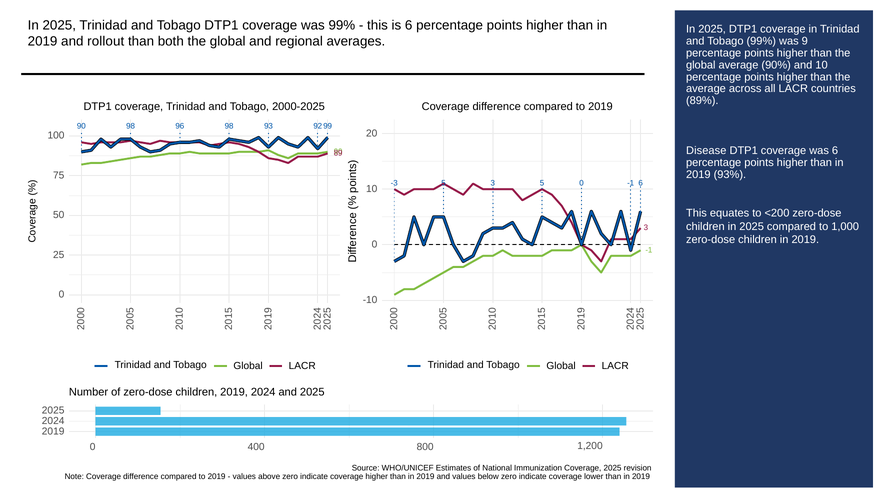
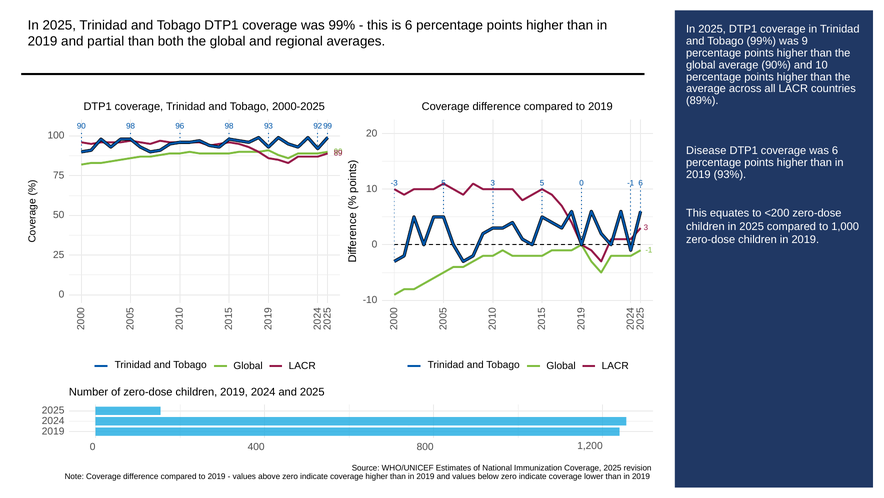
rollout: rollout -> partial
